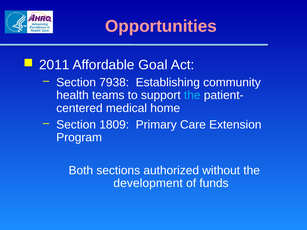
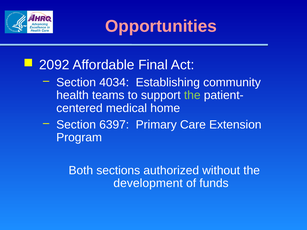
2011: 2011 -> 2092
Goal: Goal -> Final
7938: 7938 -> 4034
the at (192, 95) colour: light blue -> light green
1809: 1809 -> 6397
